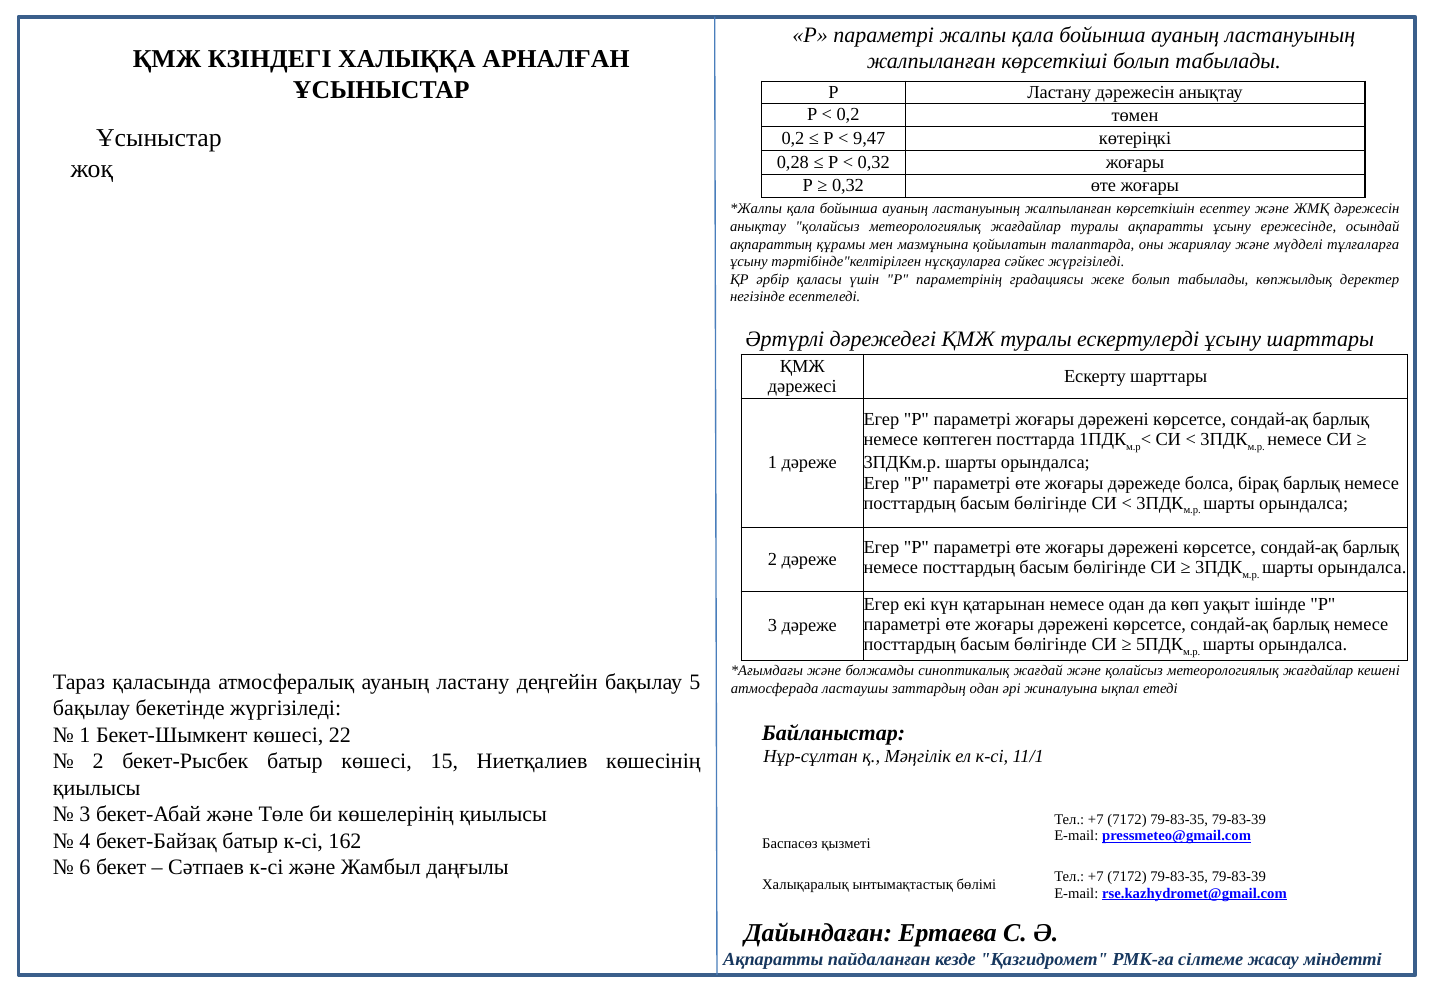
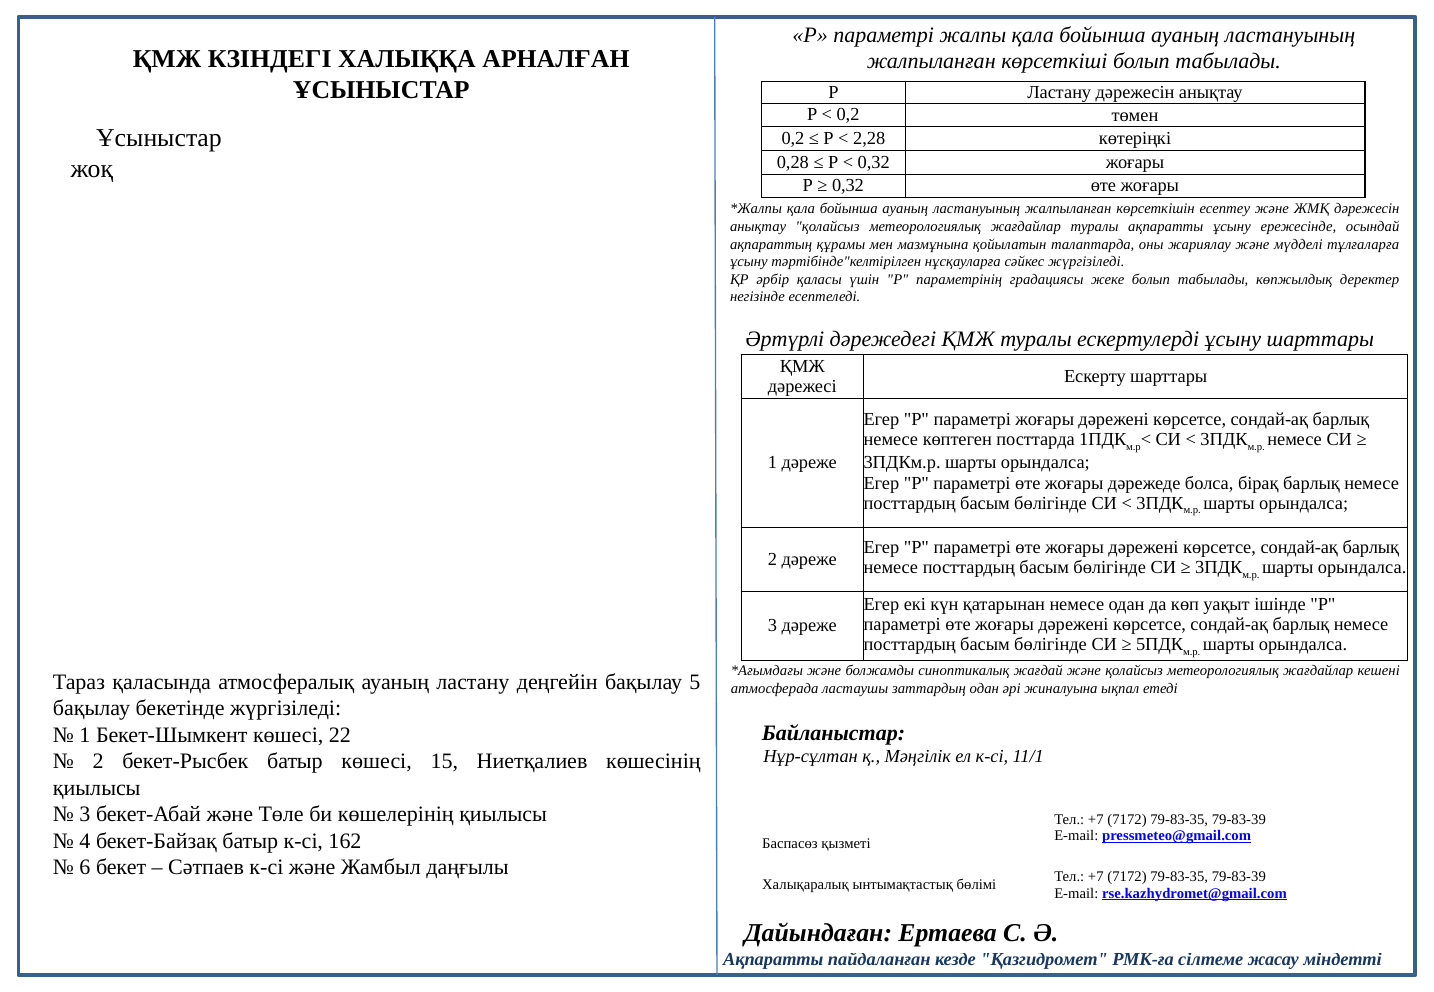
9,47: 9,47 -> 2,28
